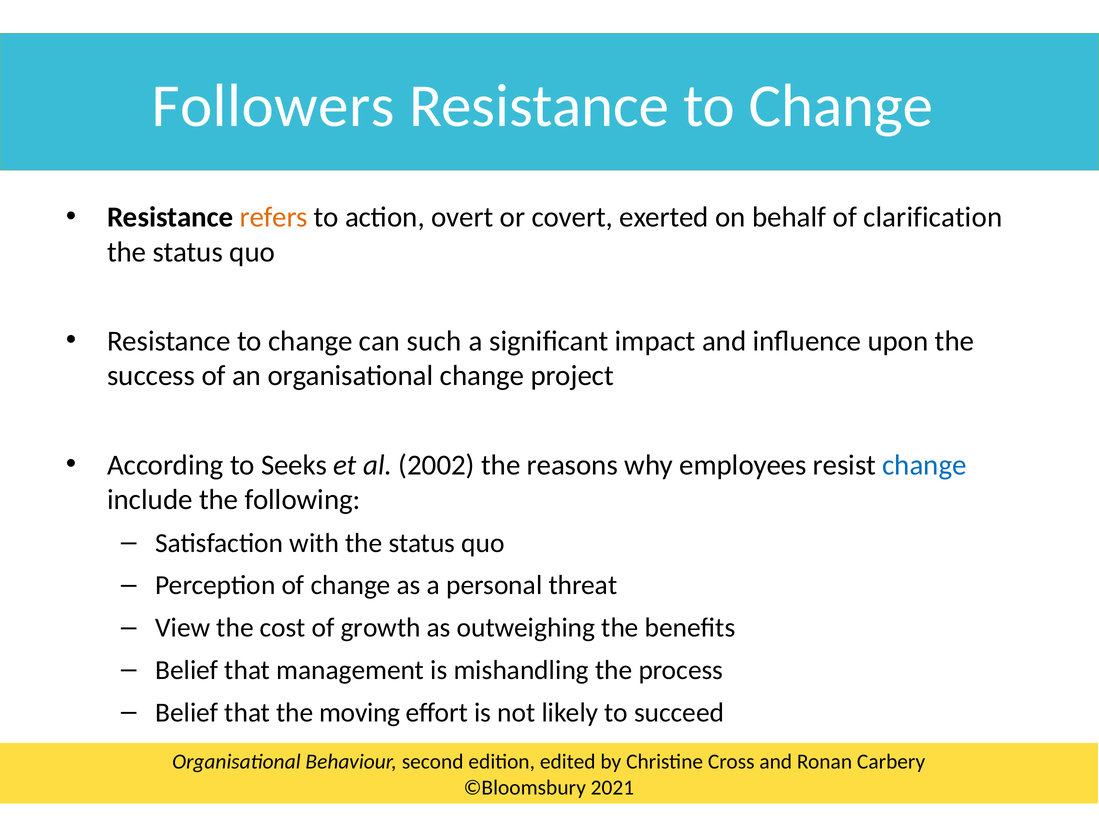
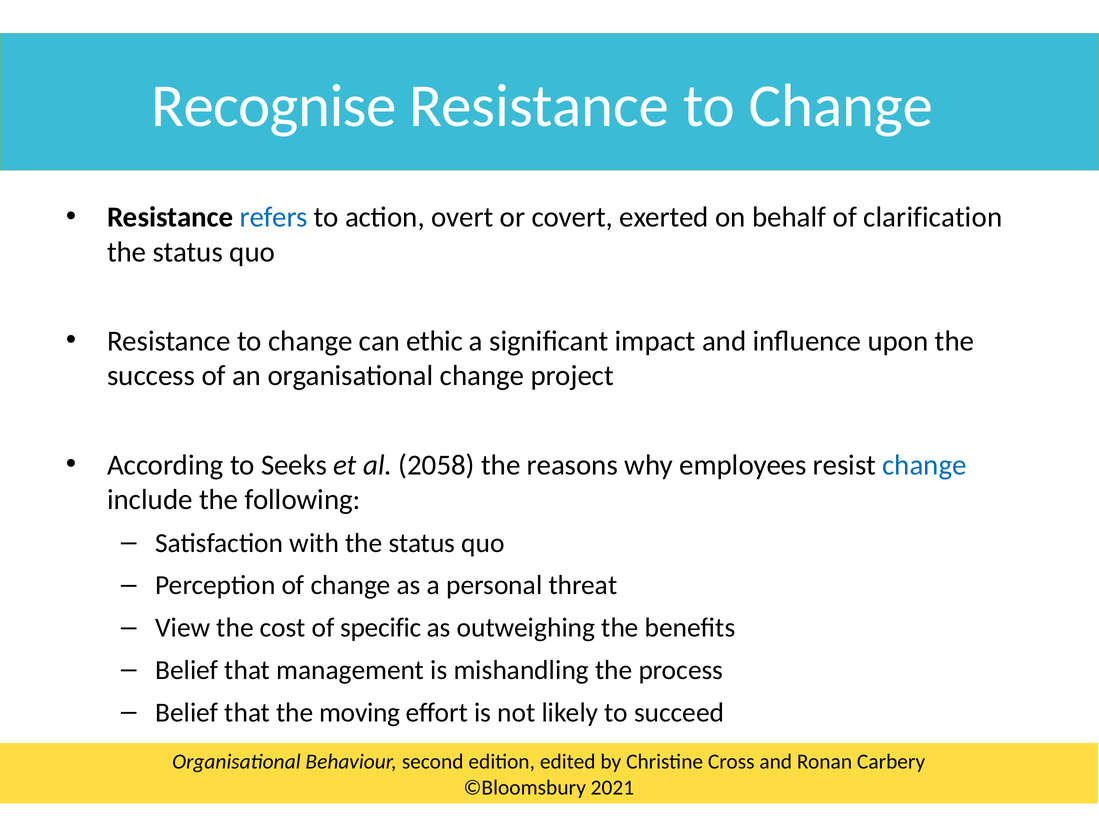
Followers: Followers -> Recognise
refers colour: orange -> blue
such: such -> ethic
2002: 2002 -> 2058
growth: growth -> specific
